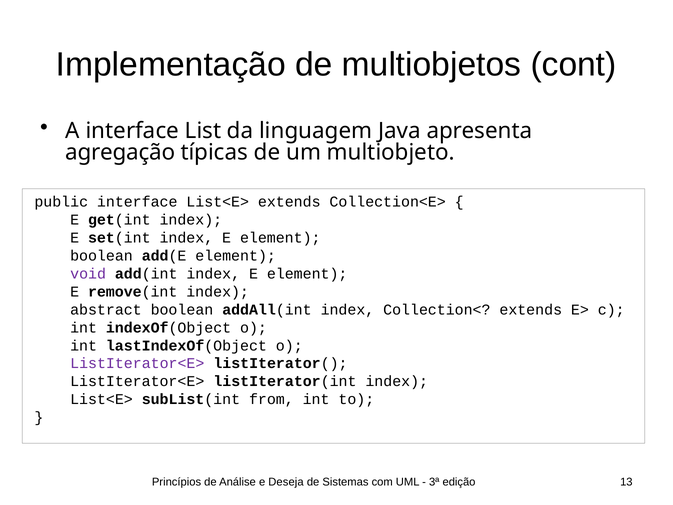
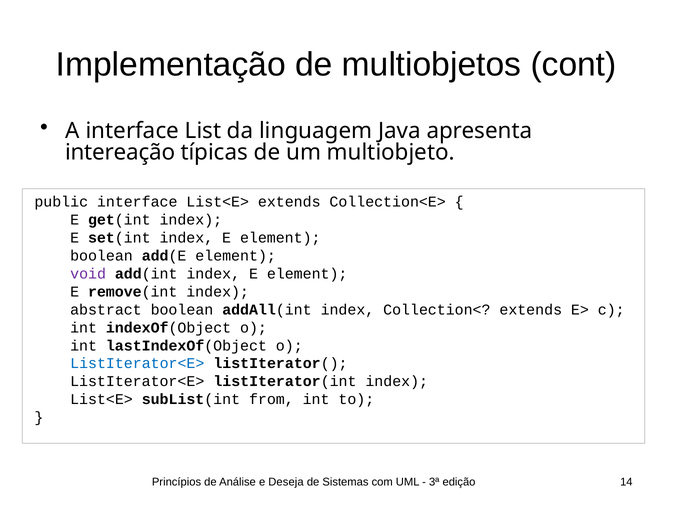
agregação: agregação -> intereação
ListIterator<E> at (137, 363) colour: purple -> blue
13: 13 -> 14
